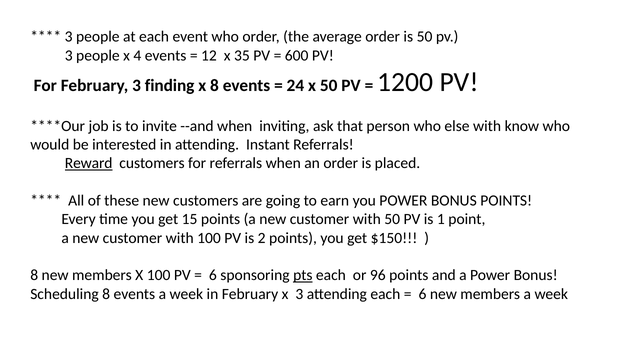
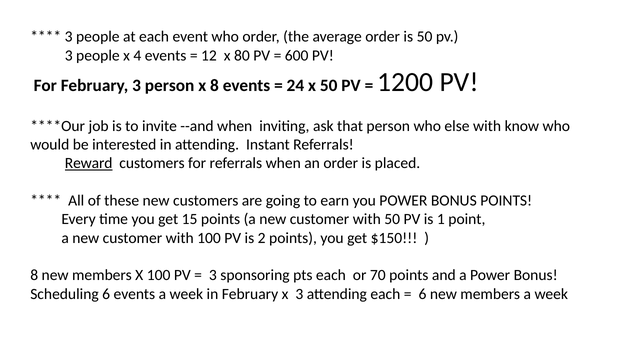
35: 35 -> 80
3 finding: finding -> person
6 at (213, 275): 6 -> 3
pts underline: present -> none
96: 96 -> 70
Scheduling 8: 8 -> 6
